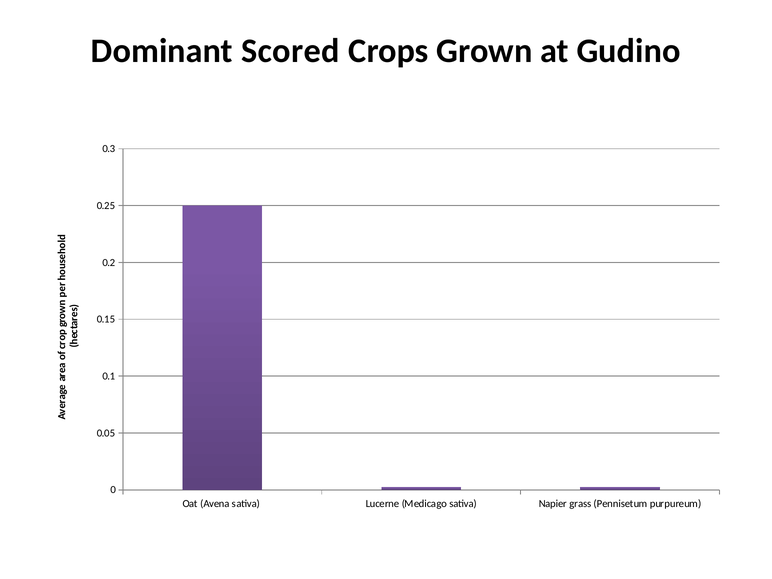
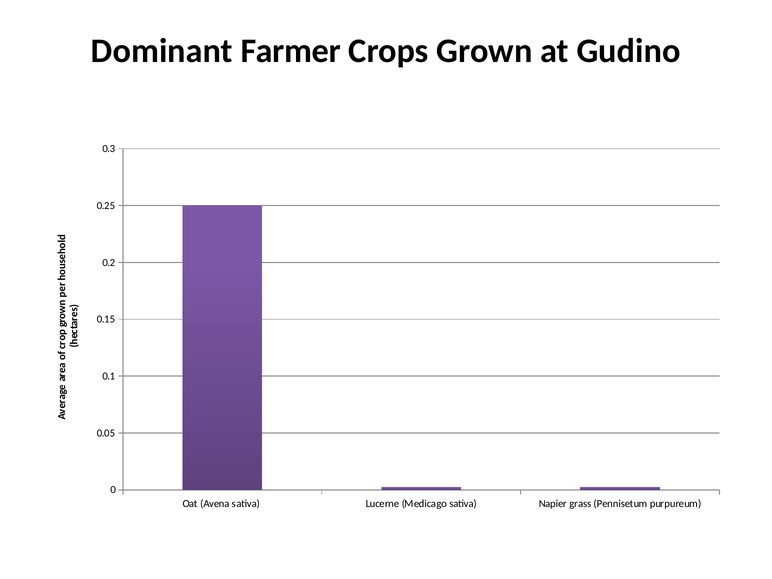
Scored: Scored -> Farmer
